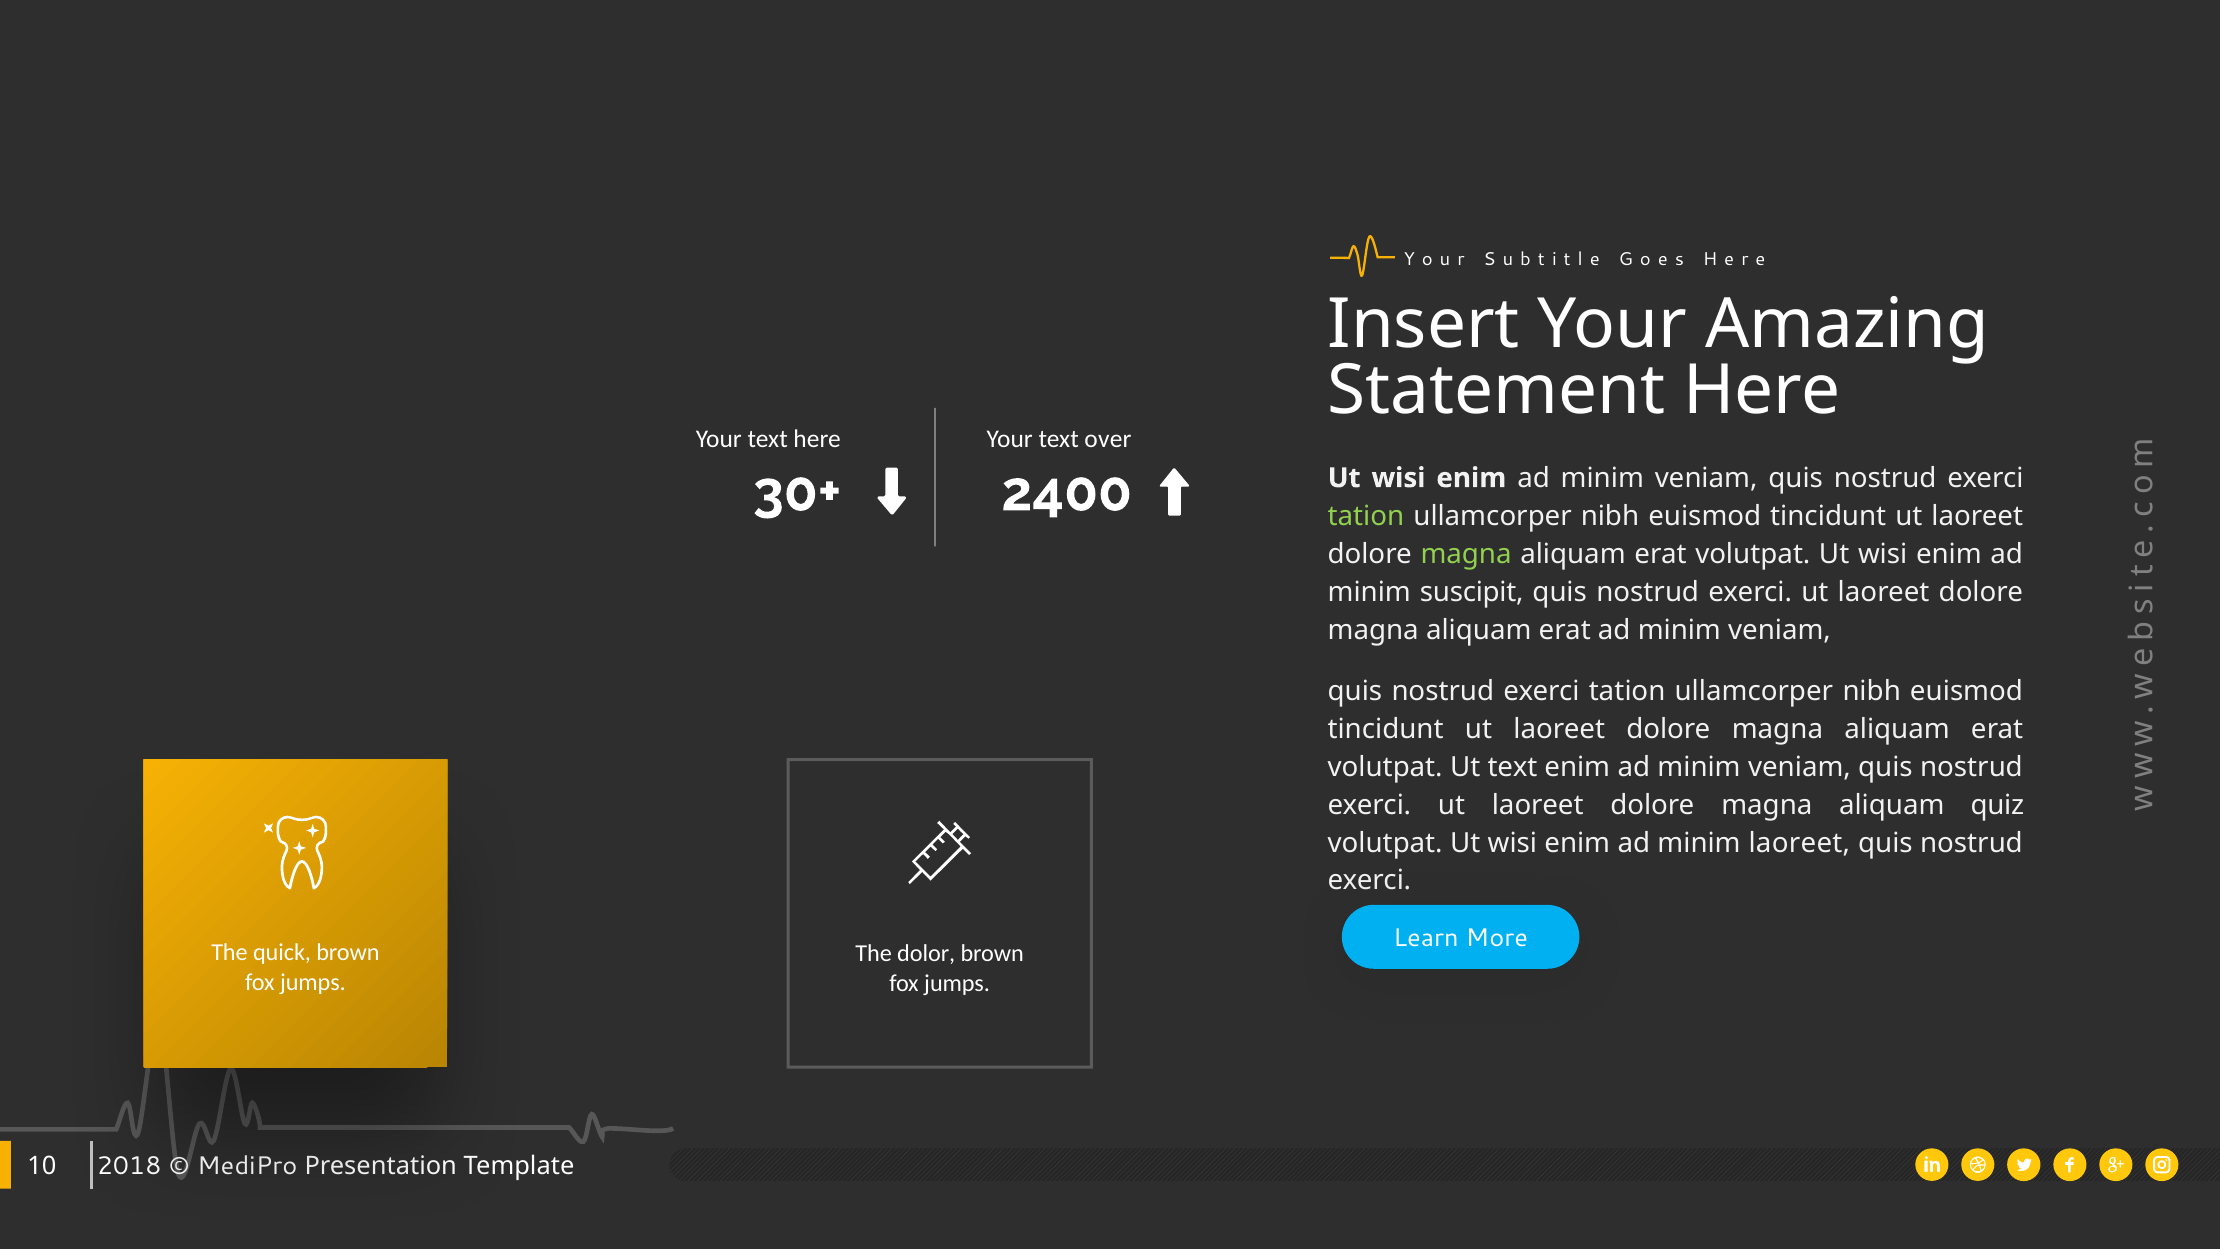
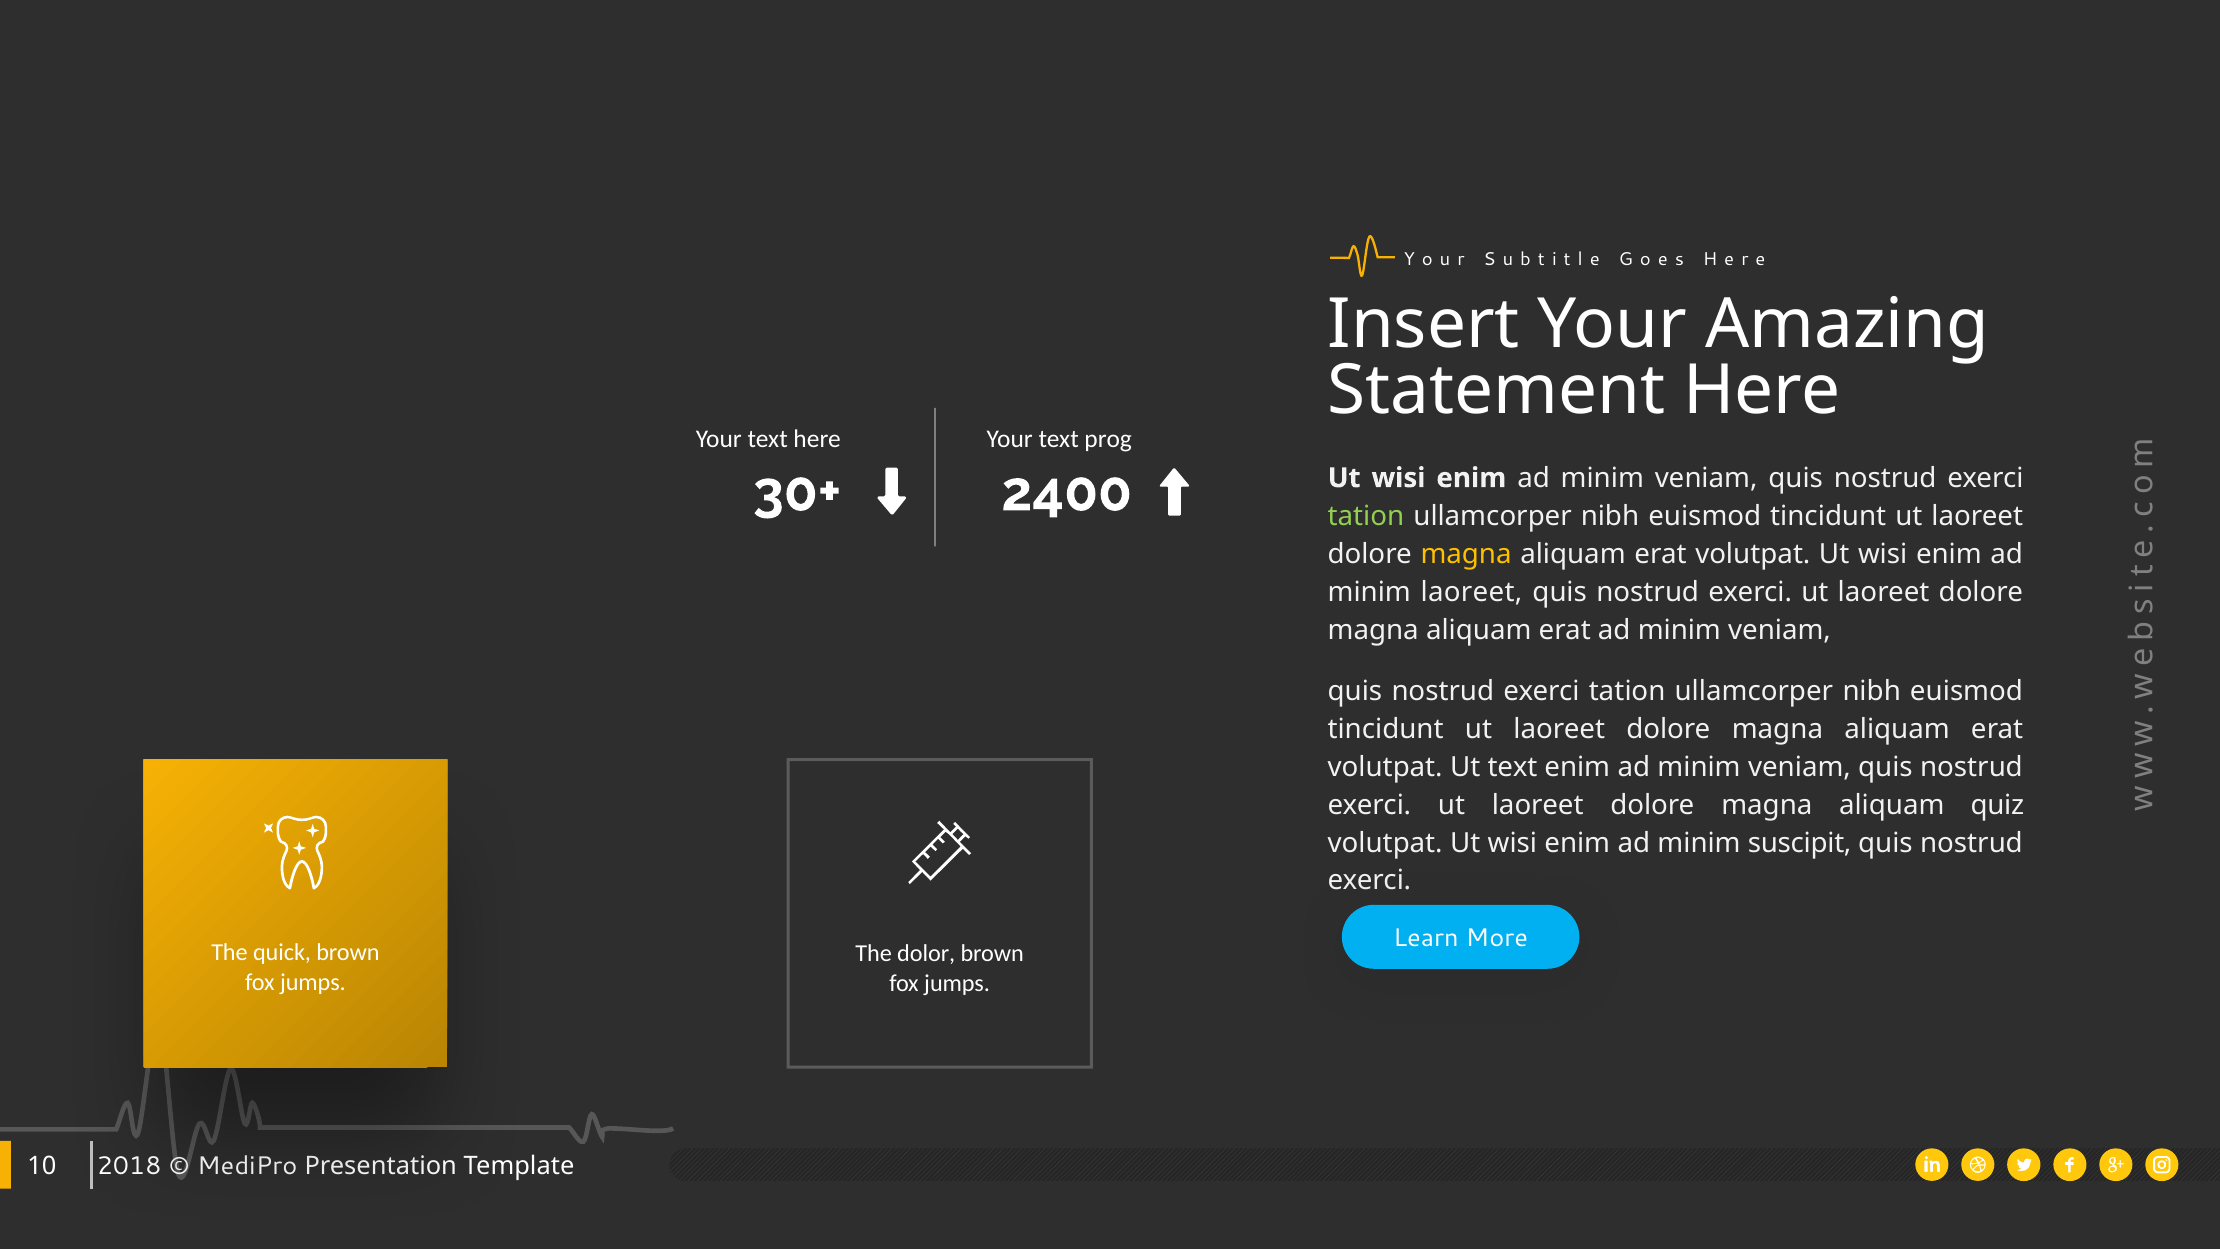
over: over -> prog
magna at (1466, 554) colour: light green -> yellow
minim suscipit: suscipit -> laoreet
minim laoreet: laoreet -> suscipit
